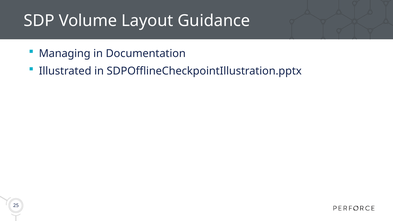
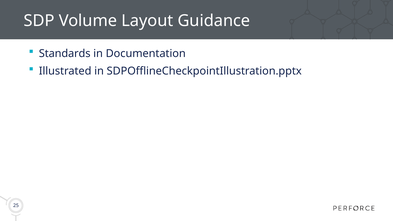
Managing: Managing -> Standards
